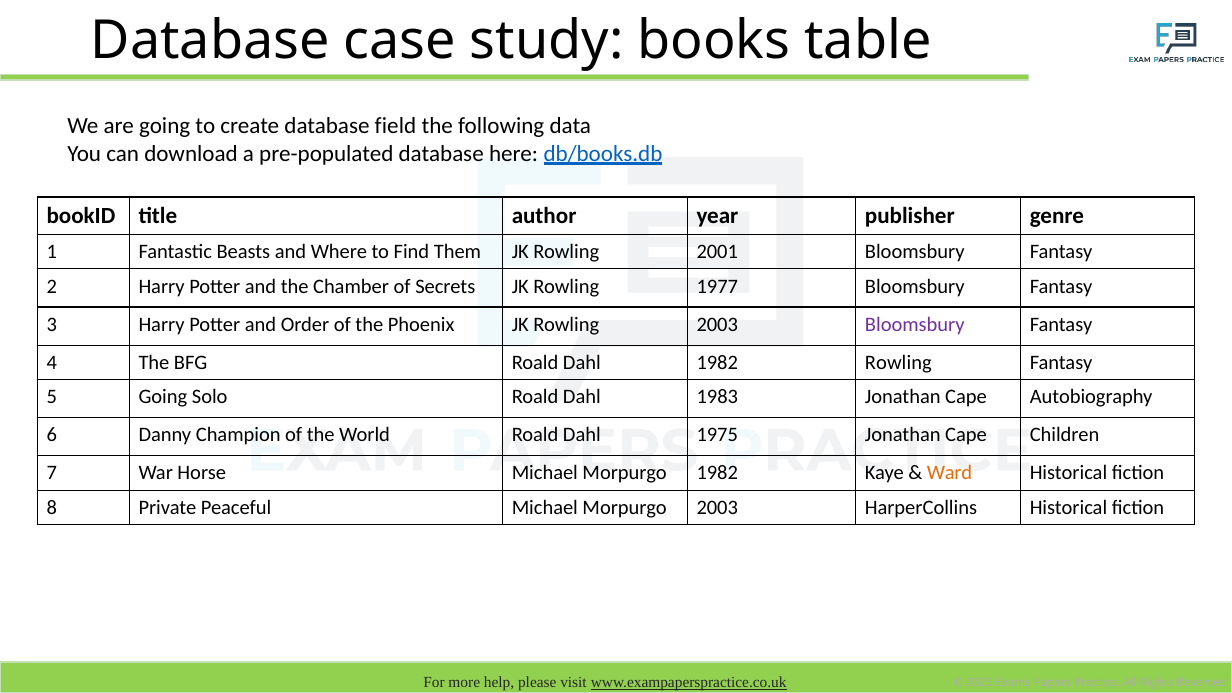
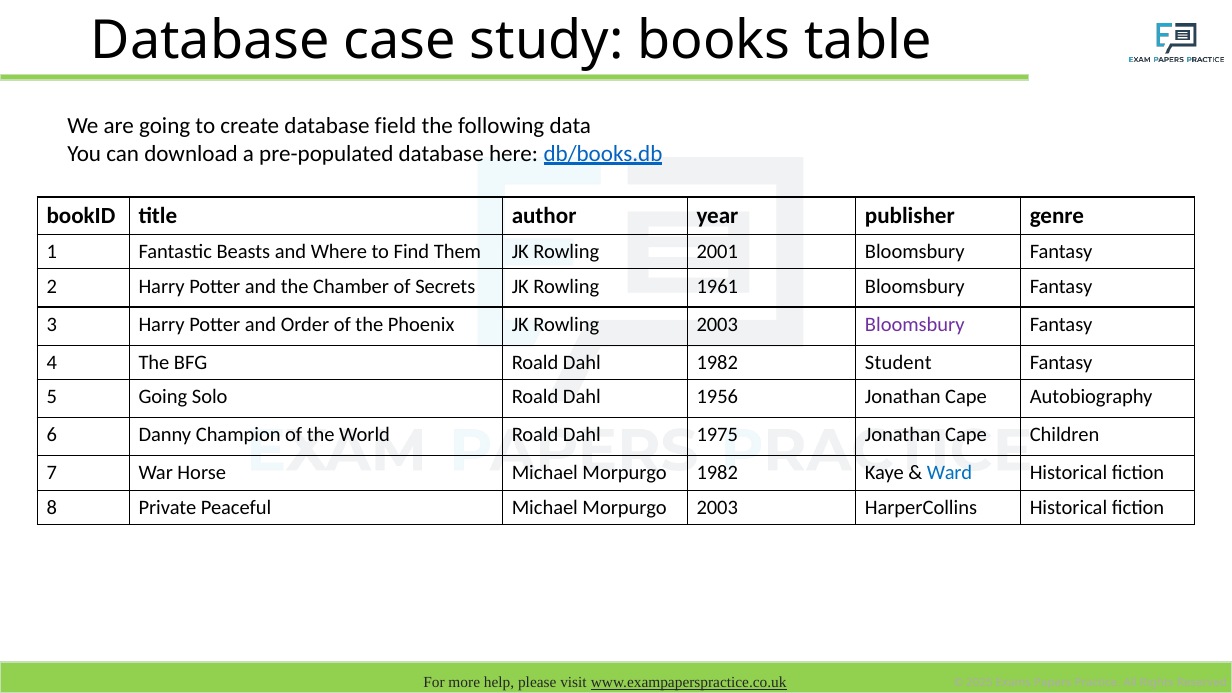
1977: 1977 -> 1961
1982 Rowling: Rowling -> Student
1983: 1983 -> 1956
Ward colour: orange -> blue
